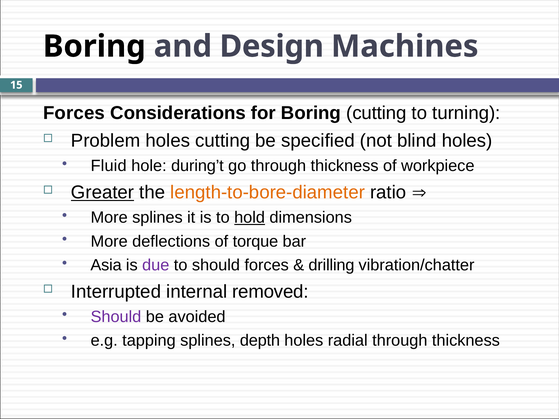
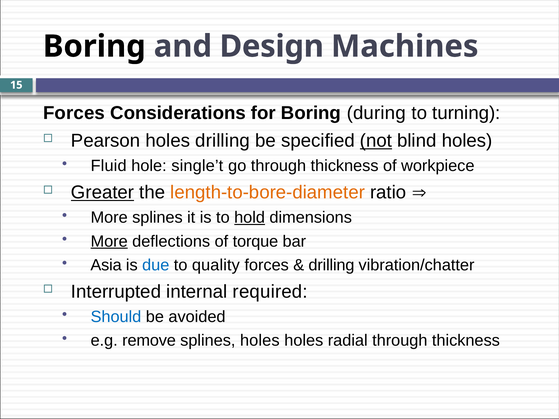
Boring cutting: cutting -> during
Problem: Problem -> Pearson
holes cutting: cutting -> drilling
not underline: none -> present
during’t: during’t -> single’t
More at (109, 241) underline: none -> present
due colour: purple -> blue
to should: should -> quality
removed: removed -> required
Should at (116, 317) colour: purple -> blue
tapping: tapping -> remove
splines depth: depth -> holes
